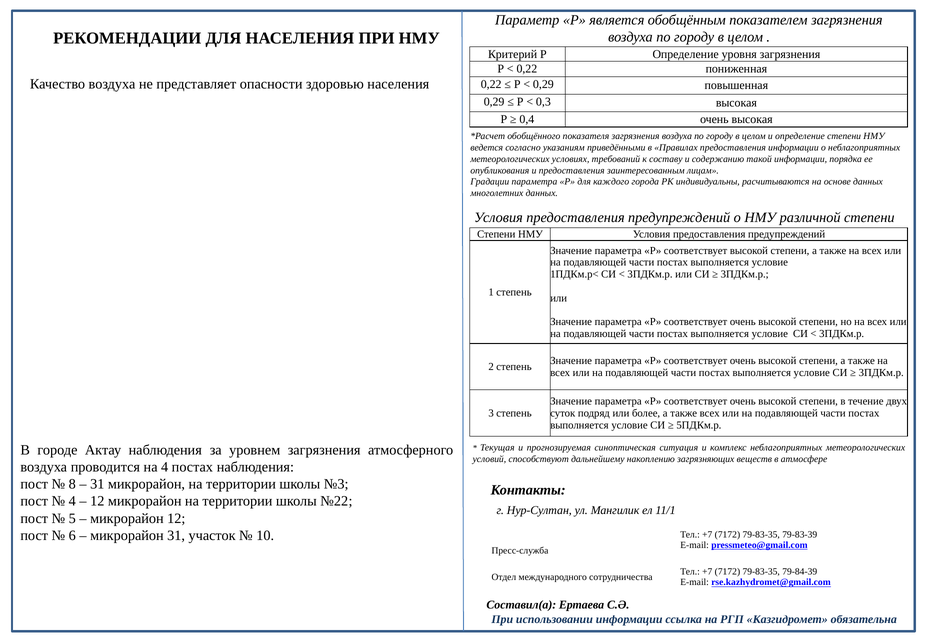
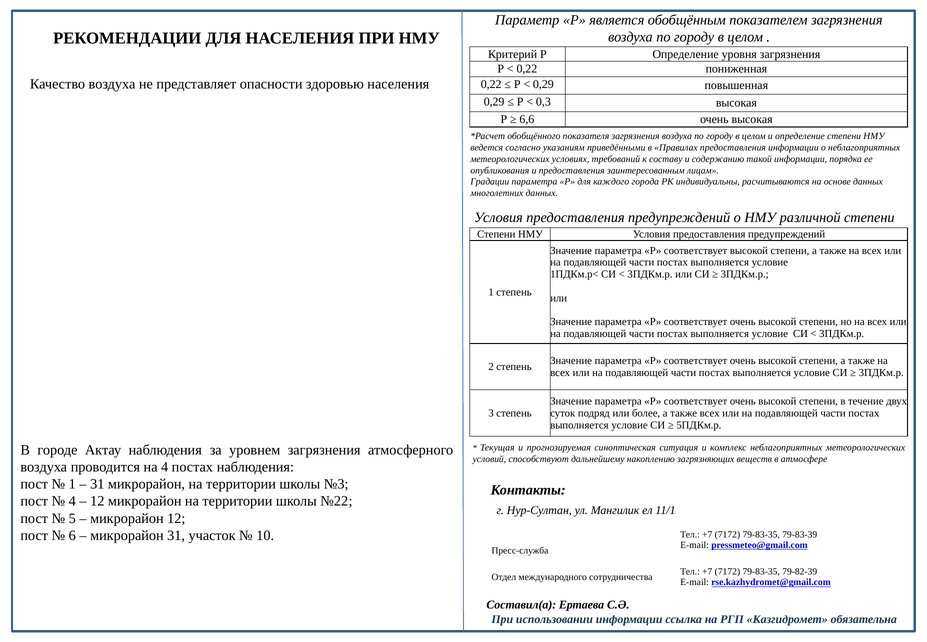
0,4: 0,4 -> 6,6
8 at (72, 484): 8 -> 1
79-84-39: 79-84-39 -> 79-82-39
